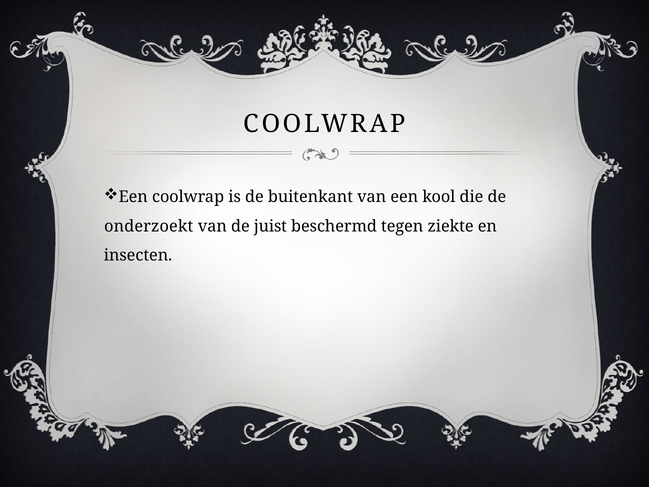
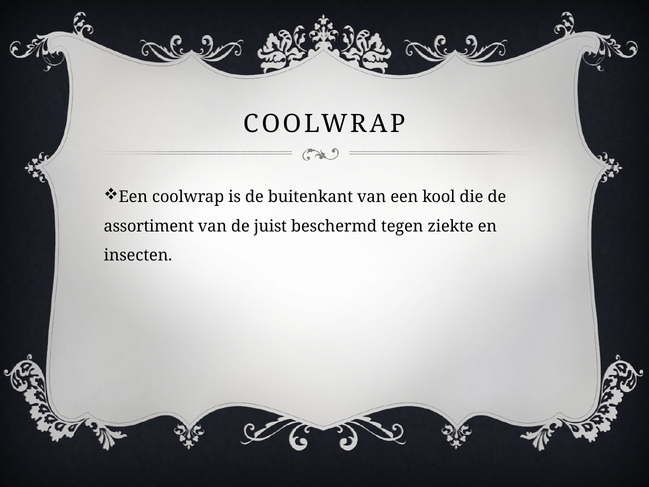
onderzoekt: onderzoekt -> assortiment
